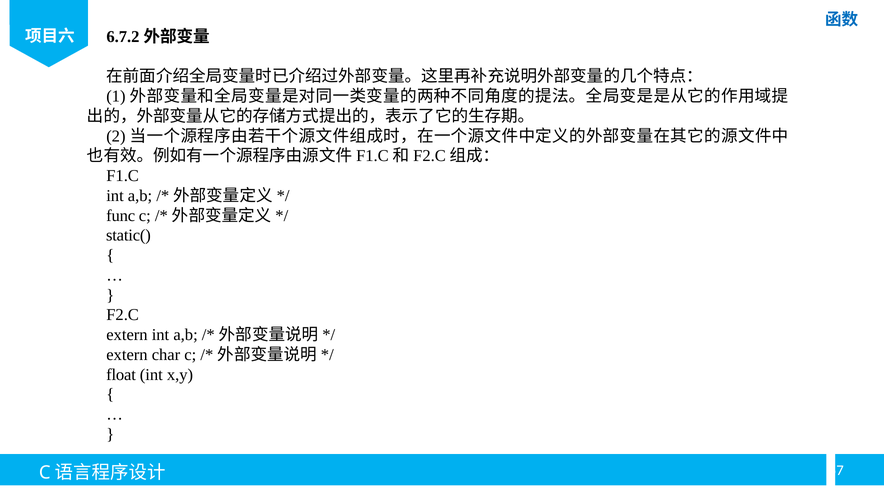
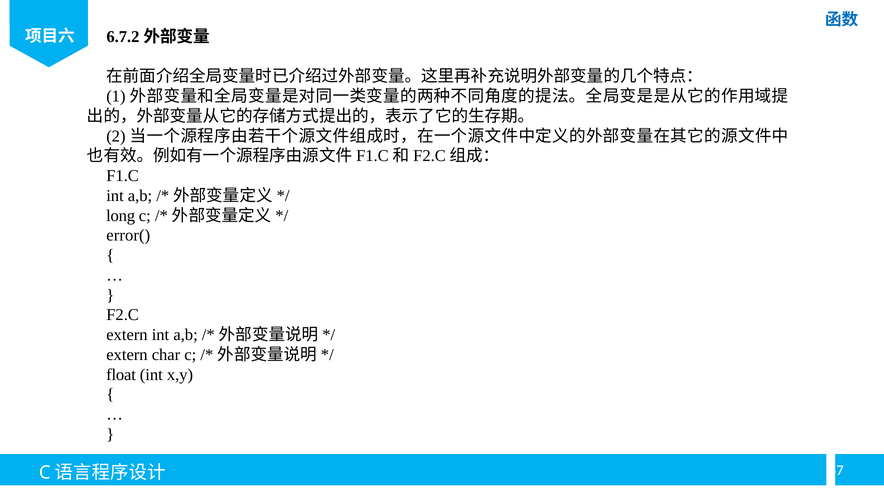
func: func -> long
static(: static( -> error(
